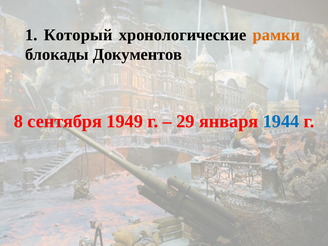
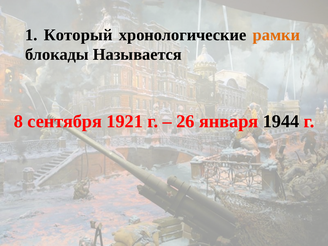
Документов: Документов -> Называется
1949: 1949 -> 1921
29: 29 -> 26
1944 colour: blue -> black
